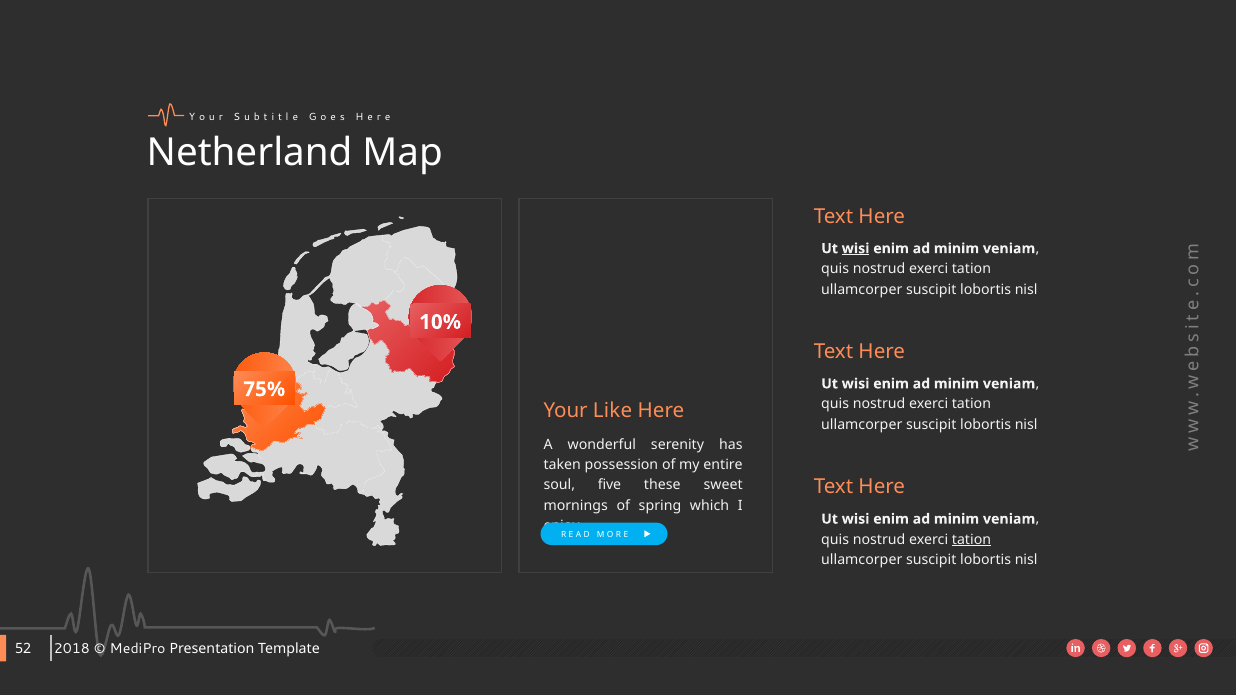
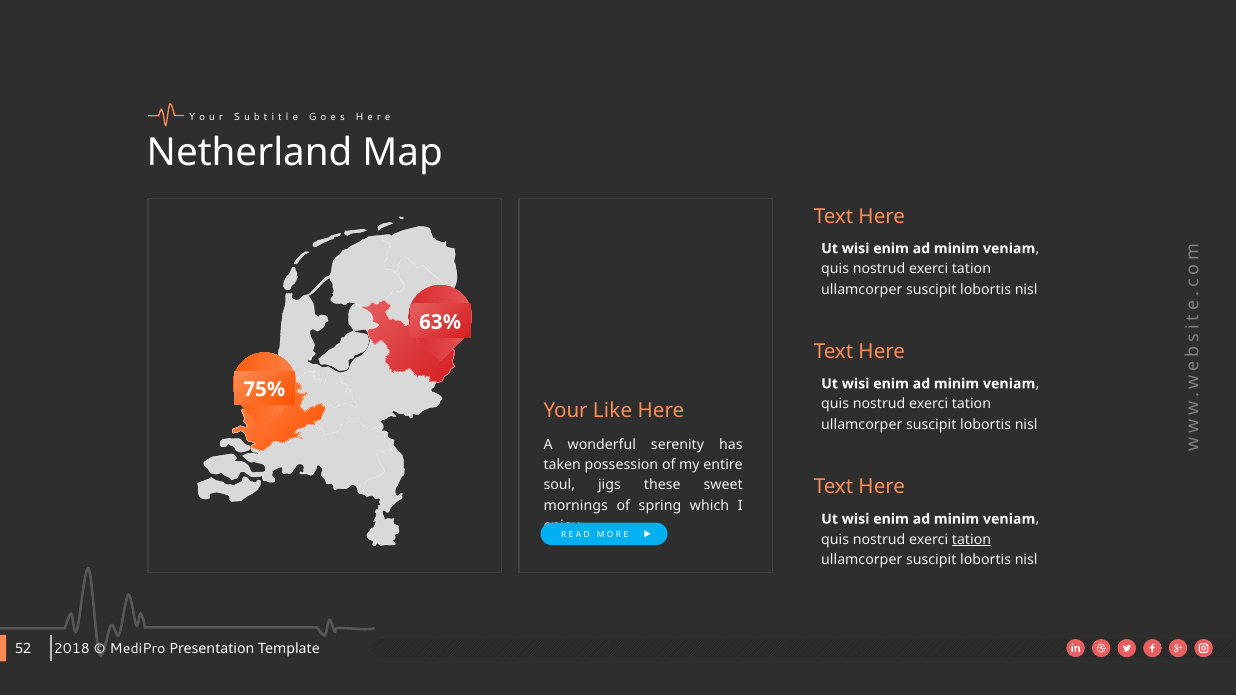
wisi at (856, 249) underline: present -> none
10%: 10% -> 63%
five: five -> jigs
